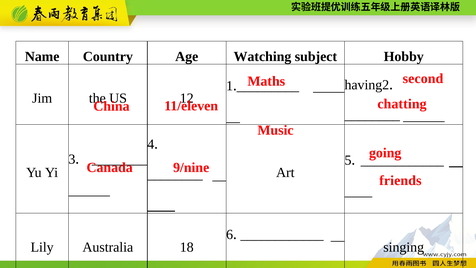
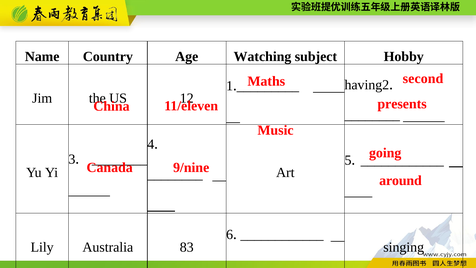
chatting: chatting -> presents
friends: friends -> around
18: 18 -> 83
